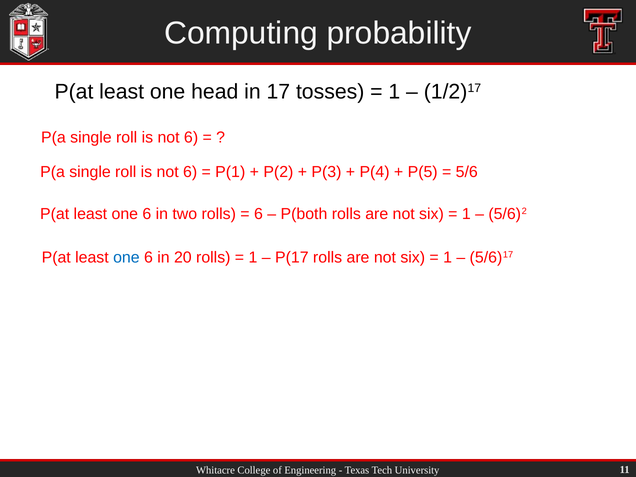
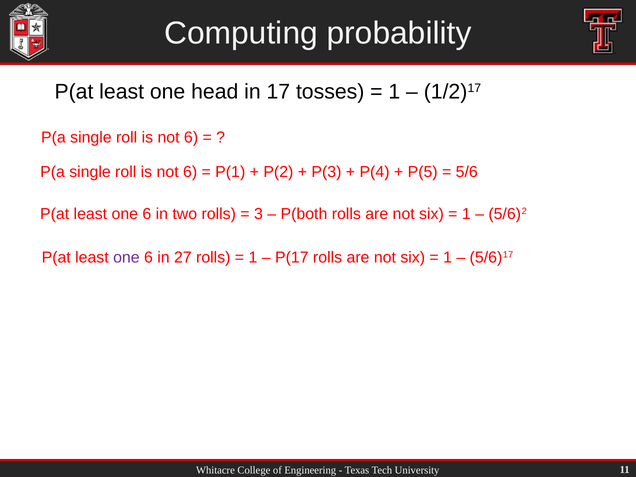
6 at (258, 214): 6 -> 3
one at (126, 257) colour: blue -> purple
20: 20 -> 27
